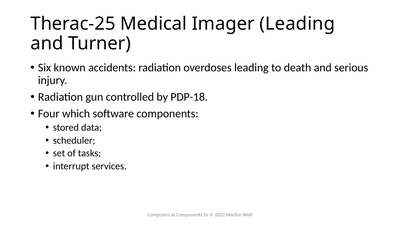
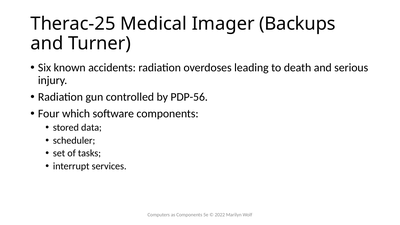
Imager Leading: Leading -> Backups
PDP-18: PDP-18 -> PDP-56
